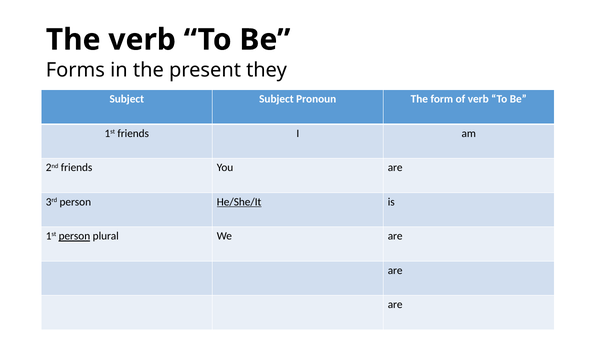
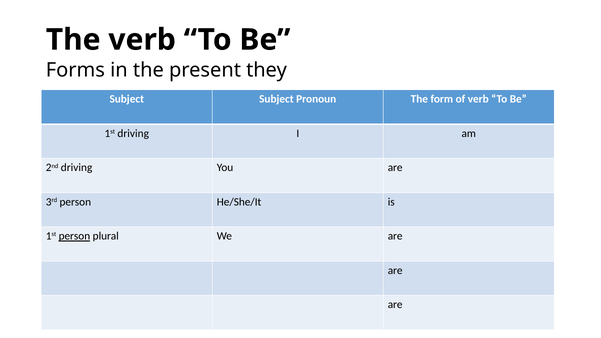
1st friends: friends -> driving
2nd friends: friends -> driving
He/She/It underline: present -> none
